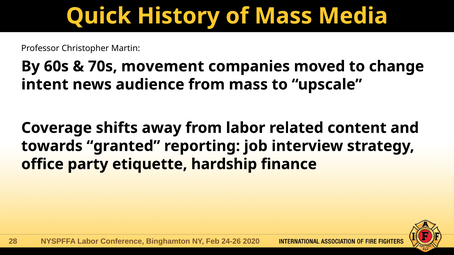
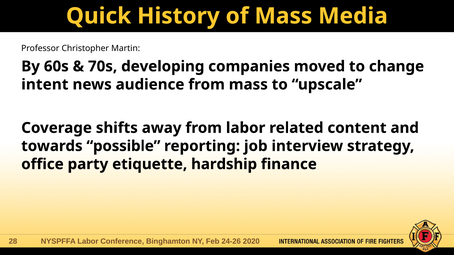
movement: movement -> developing
granted: granted -> possible
